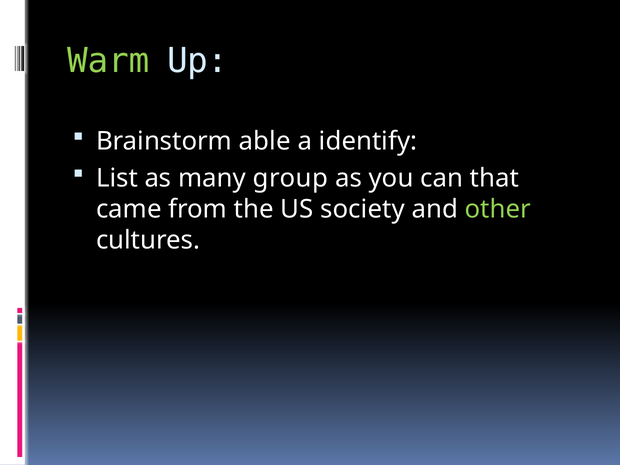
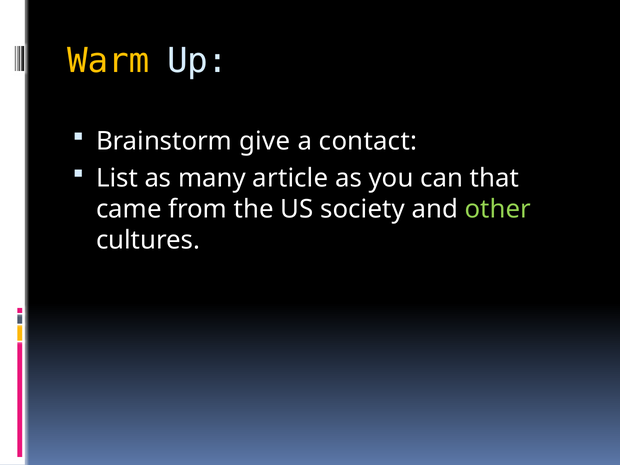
Warm colour: light green -> yellow
able: able -> give
identify: identify -> contact
group: group -> article
